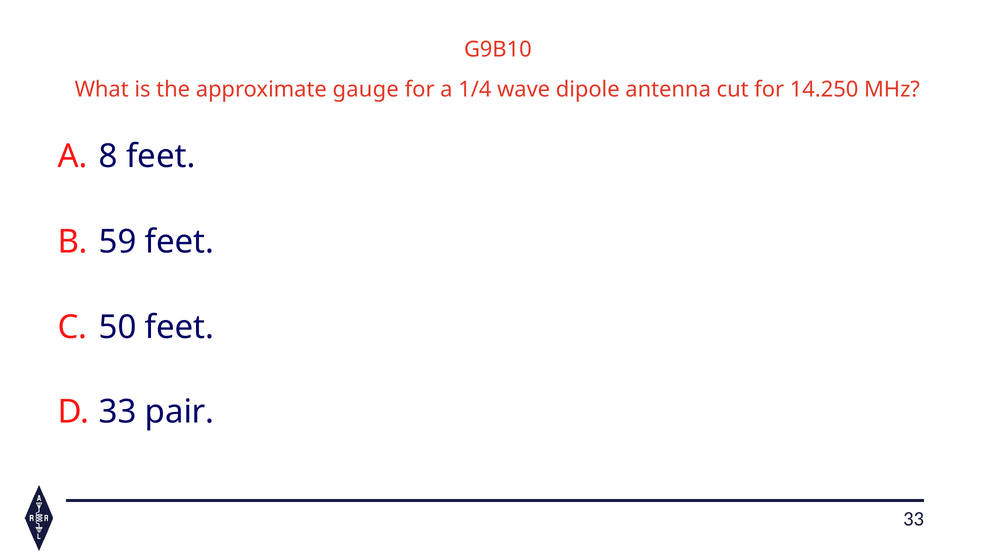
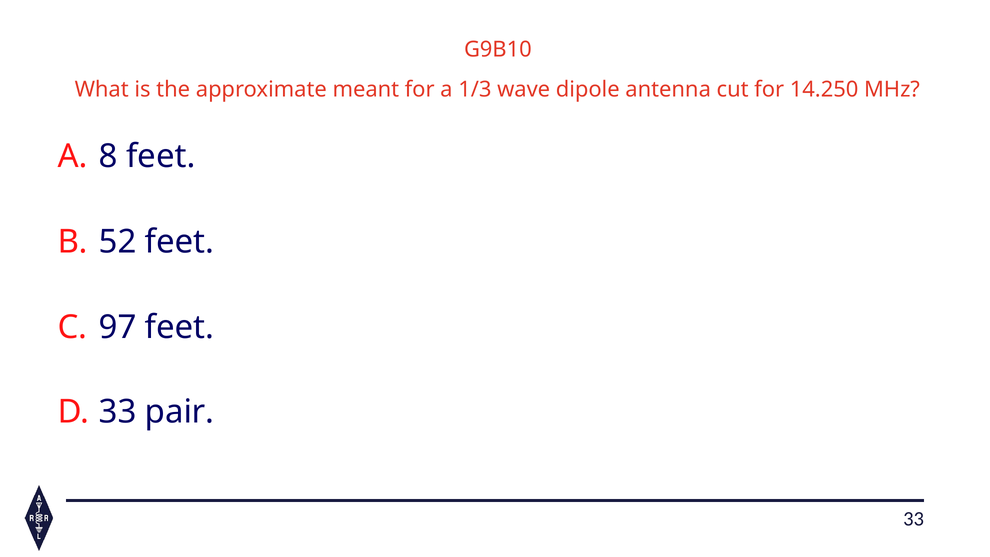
gauge: gauge -> meant
1/4: 1/4 -> 1/3
59: 59 -> 52
50: 50 -> 97
